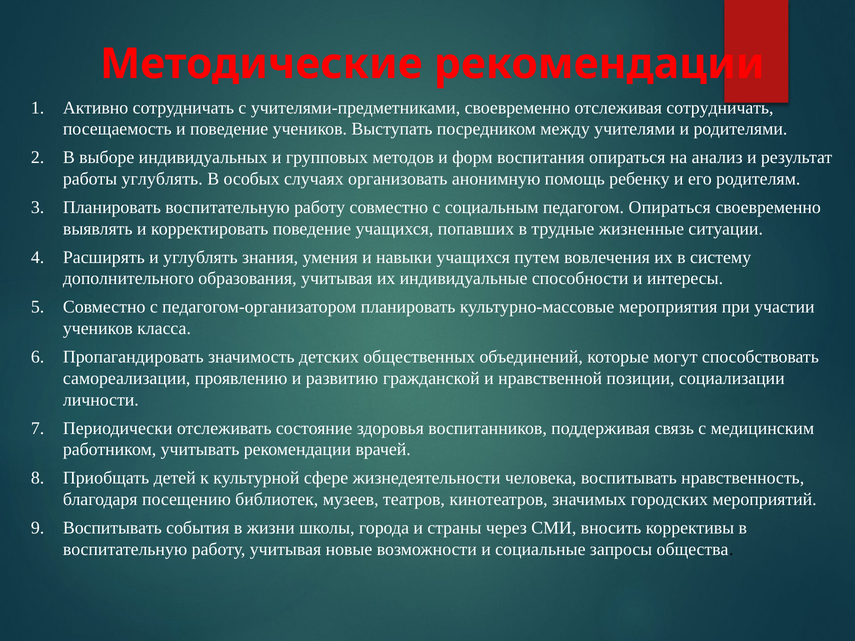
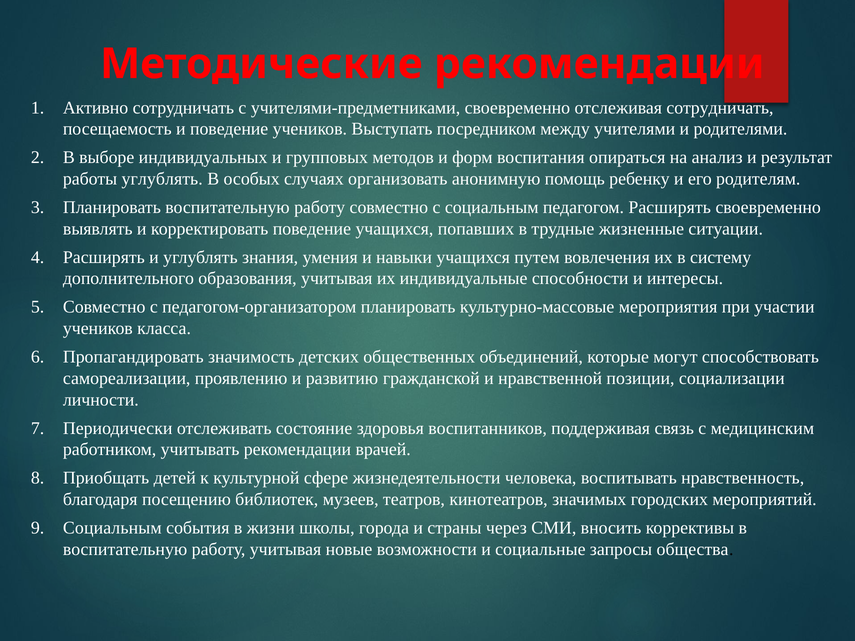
педагогом Опираться: Опираться -> Расширять
Воспитывать at (112, 528): Воспитывать -> Социальным
